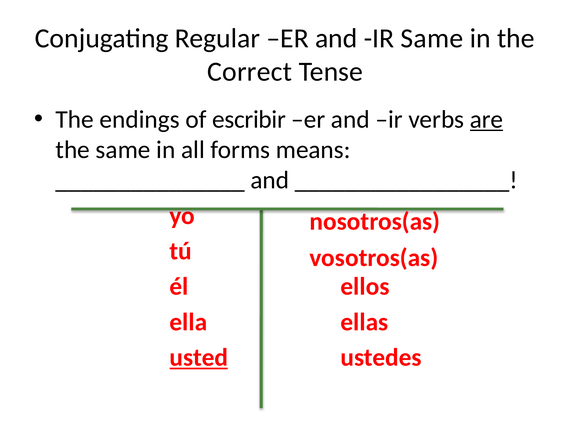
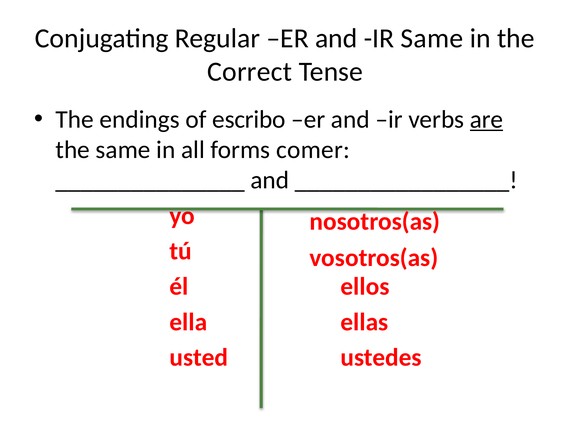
escribir: escribir -> escribo
means: means -> comer
usted underline: present -> none
